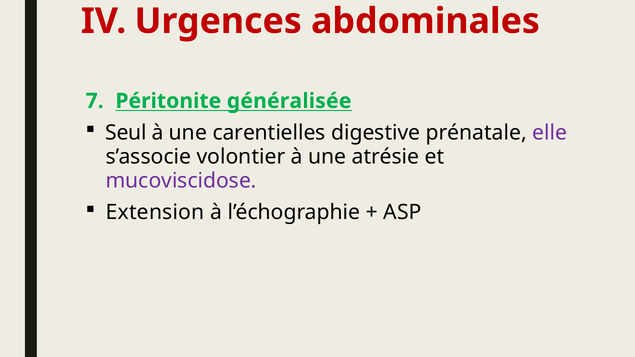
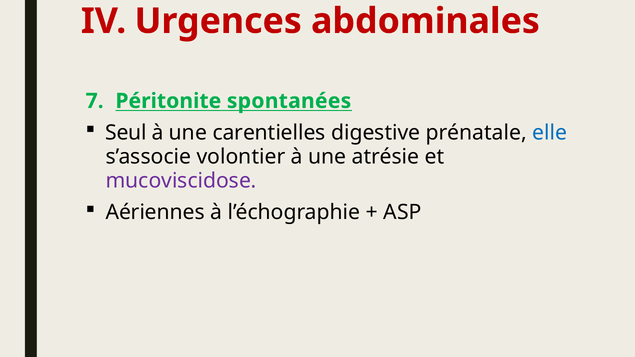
généralisée: généralisée -> spontanées
elle colour: purple -> blue
Extension: Extension -> Aériennes
